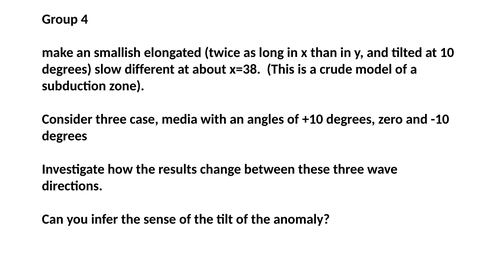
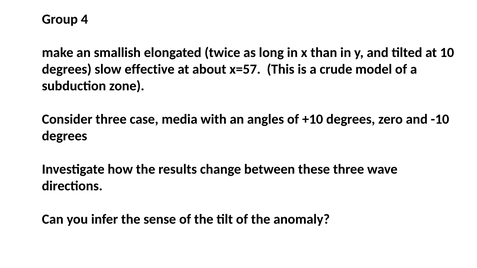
different: different -> effective
x=38: x=38 -> x=57
